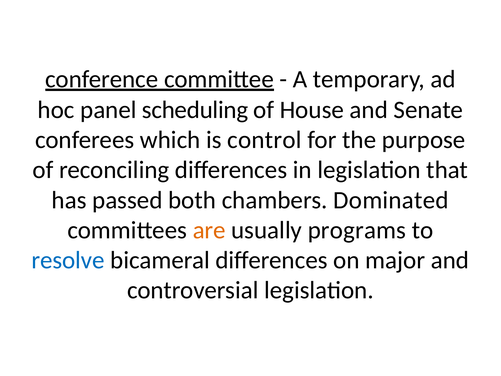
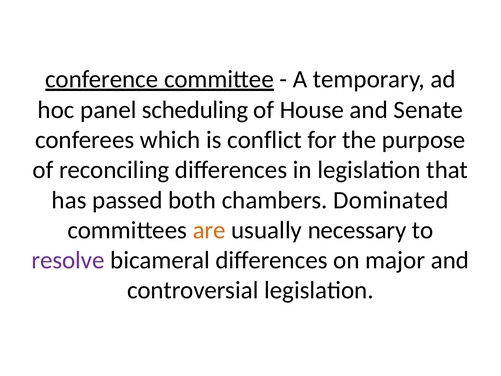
control: control -> conflict
programs: programs -> necessary
resolve colour: blue -> purple
